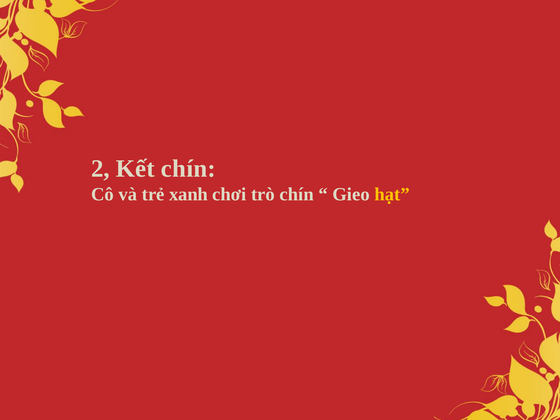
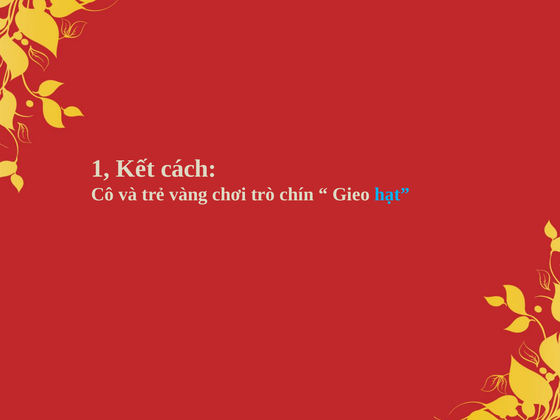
2: 2 -> 1
Kết chín: chín -> cách
xanh: xanh -> vàng
hạt colour: yellow -> light blue
